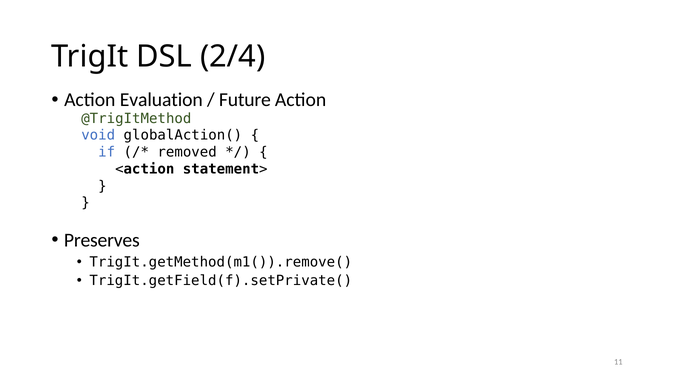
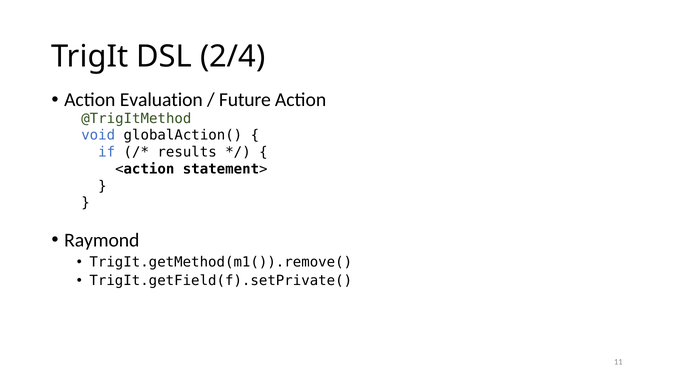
removed: removed -> results
Preserves: Preserves -> Raymond
